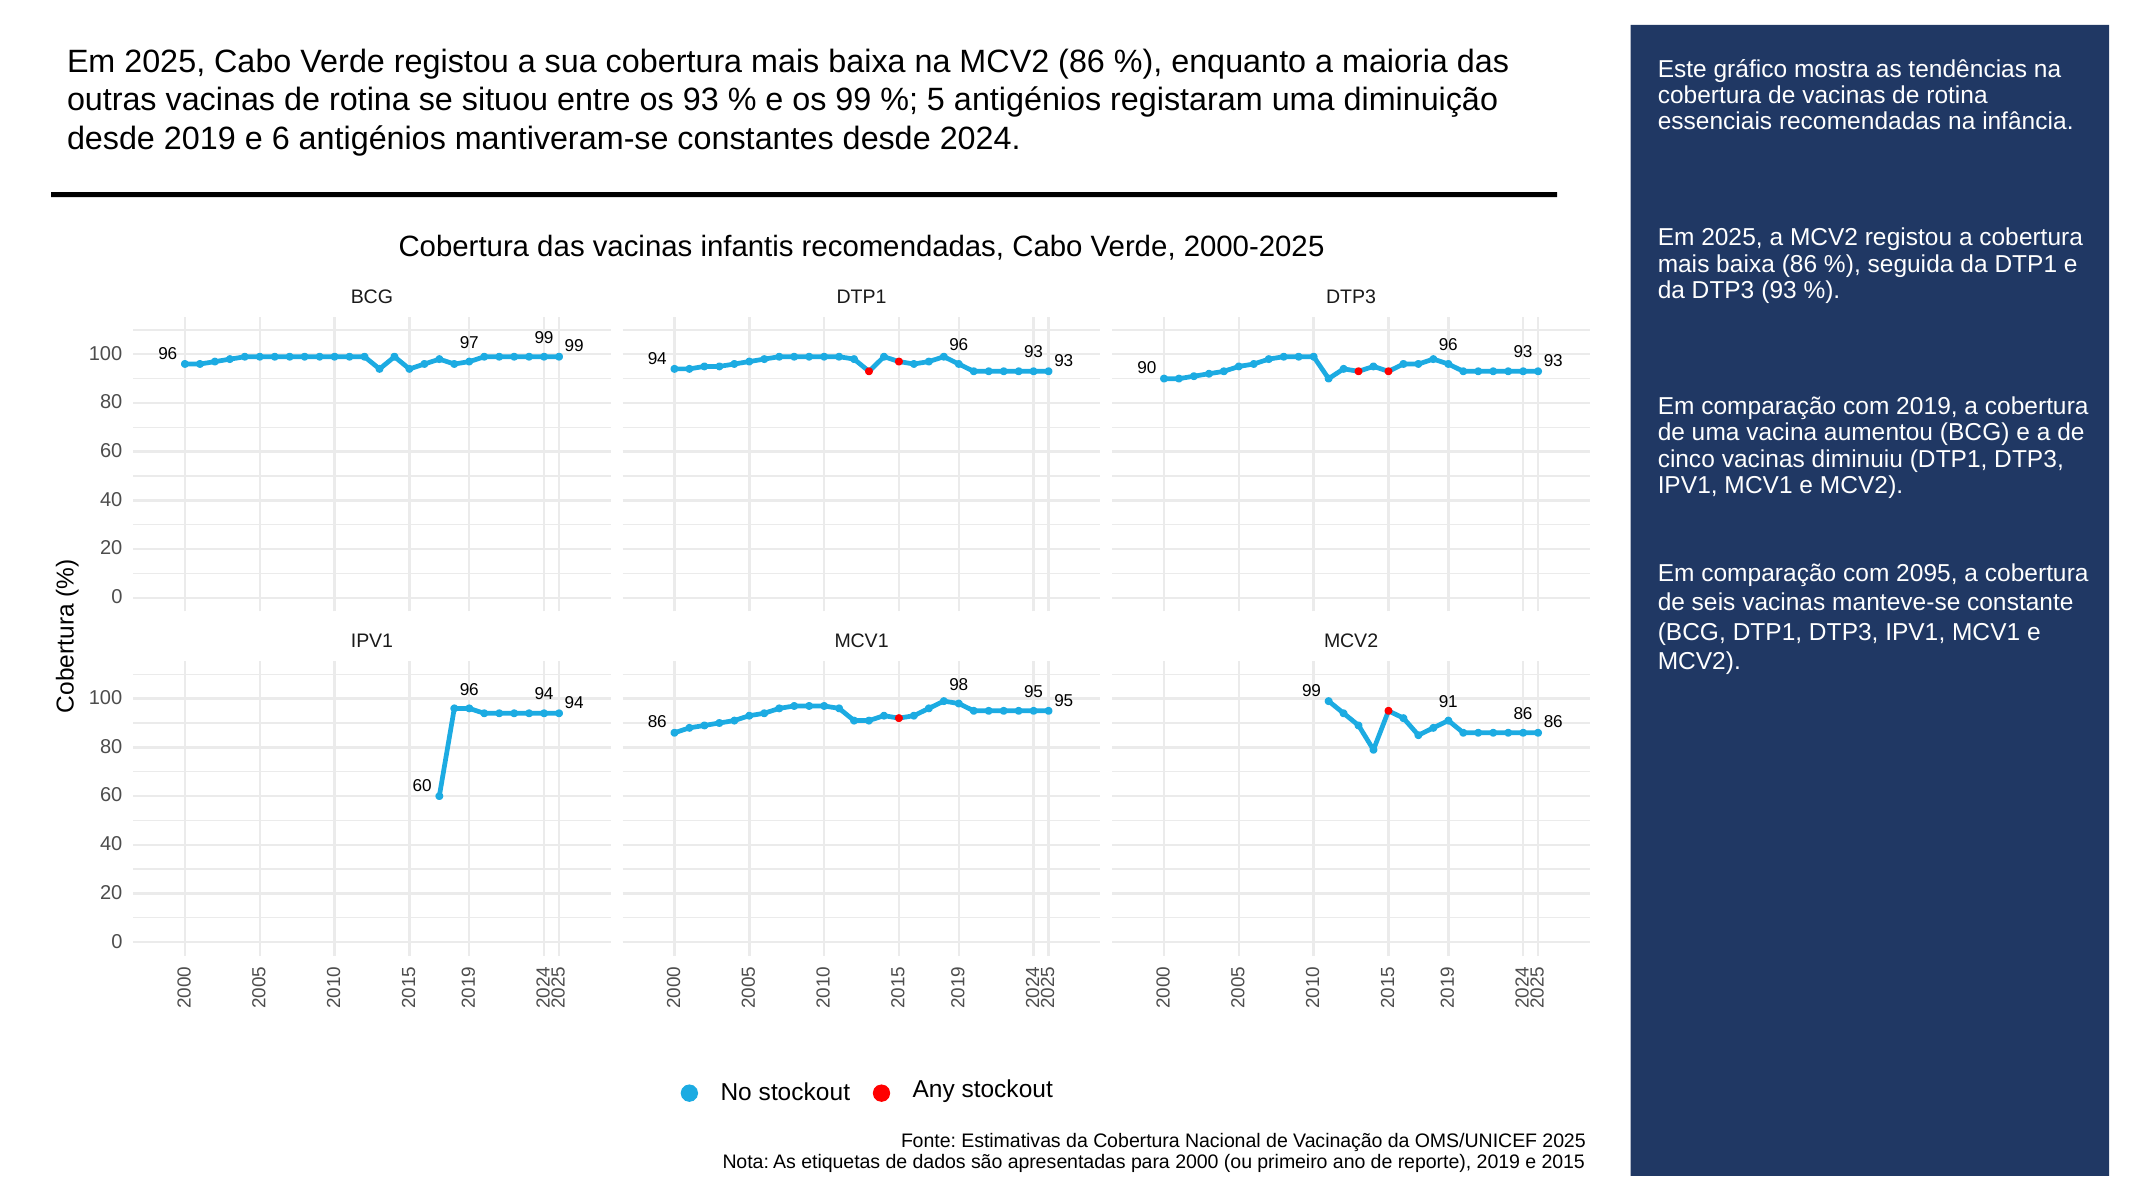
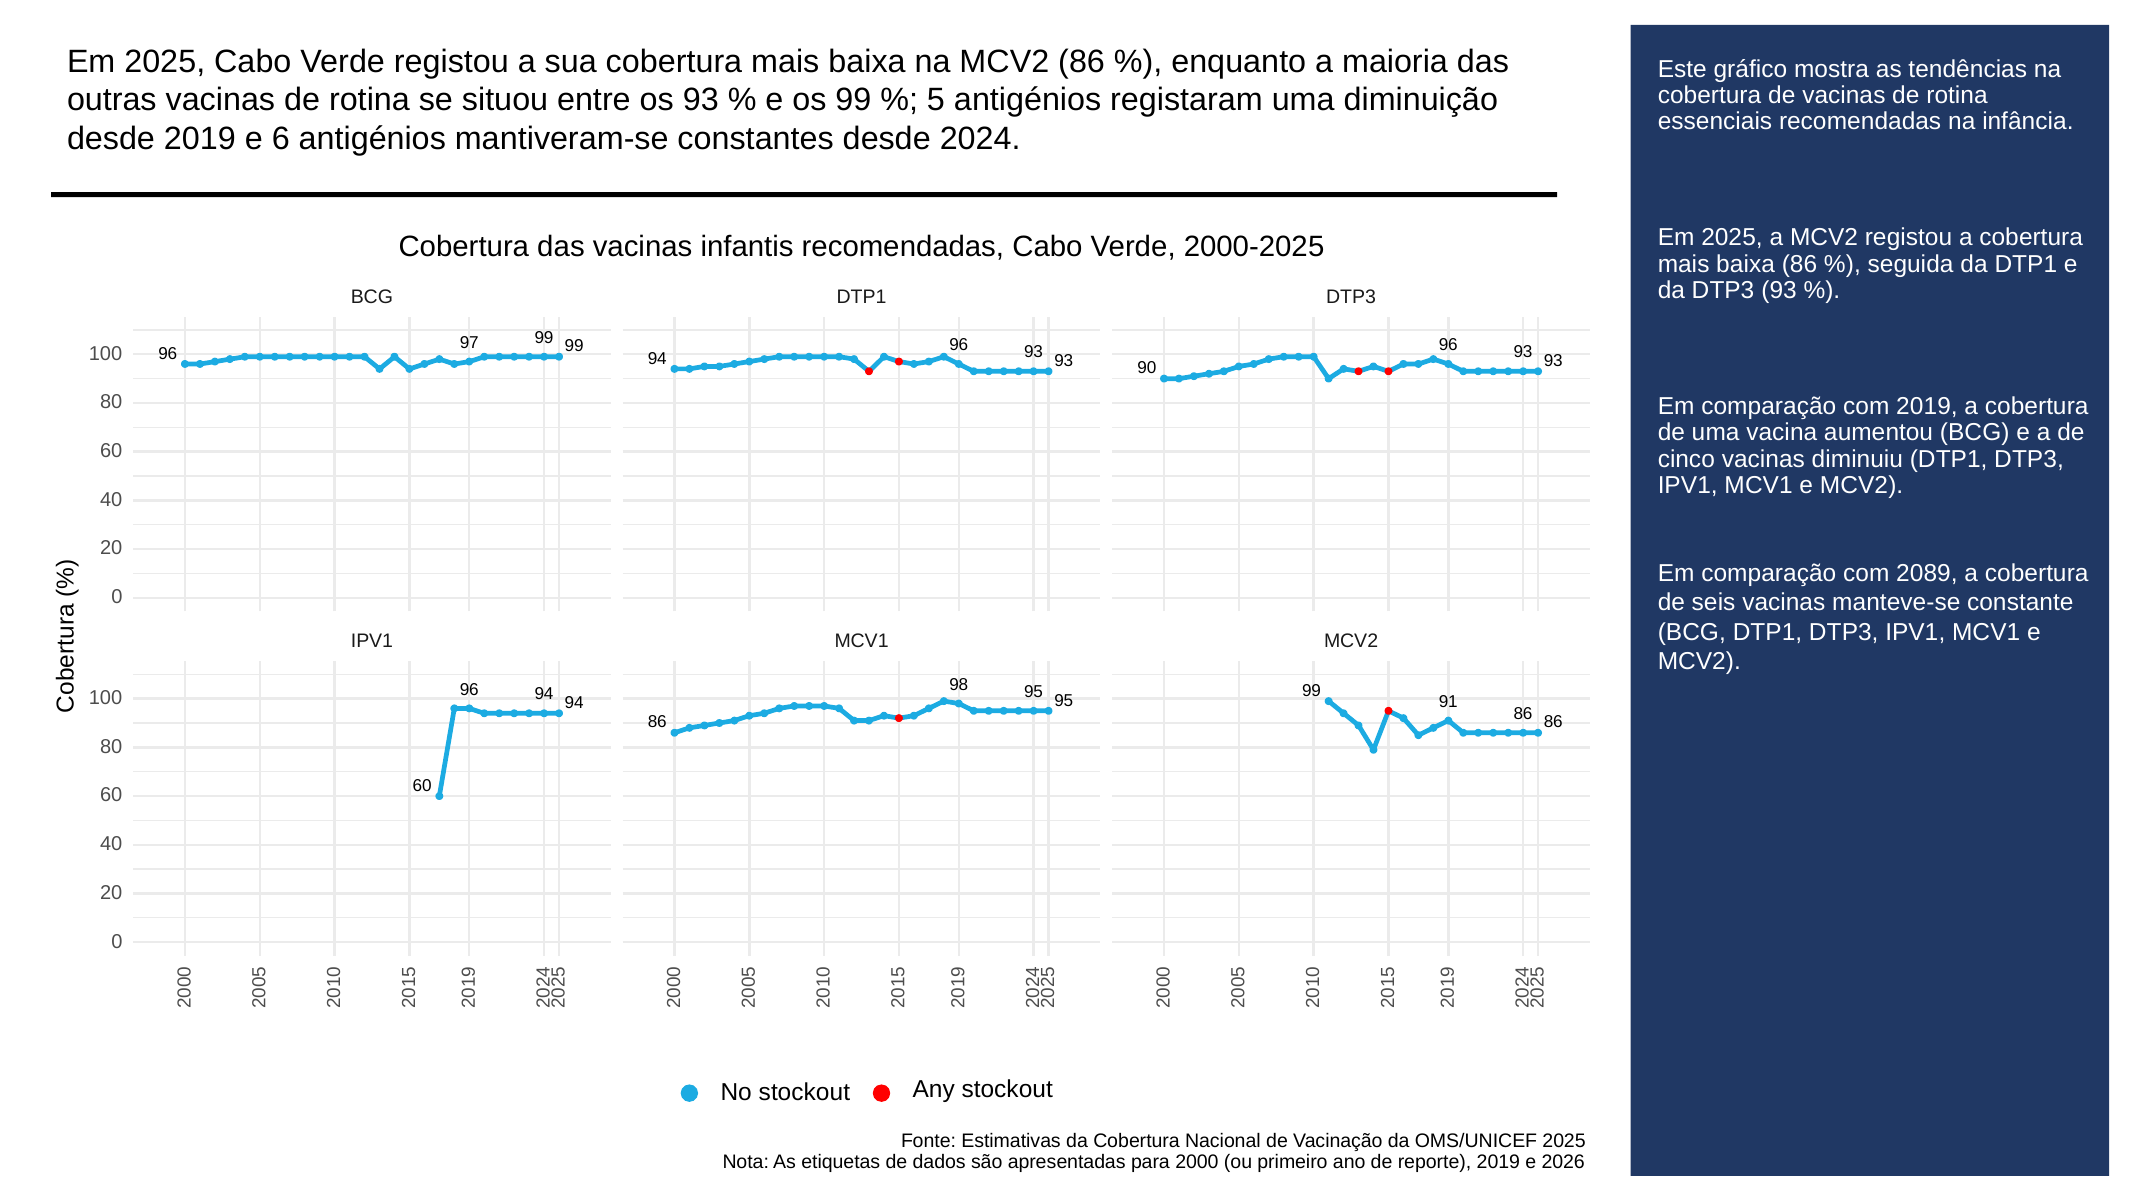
2095: 2095 -> 2089
2015: 2015 -> 2026
